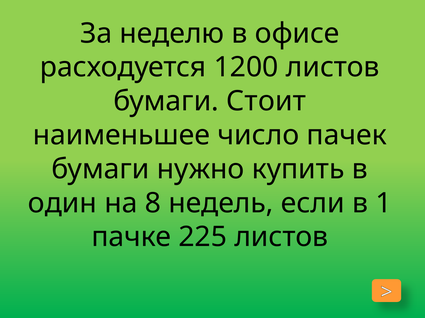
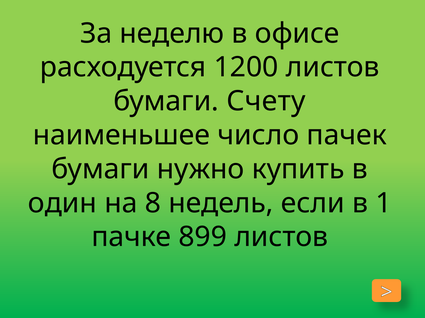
Стоит: Стоит -> Счету
225: 225 -> 899
